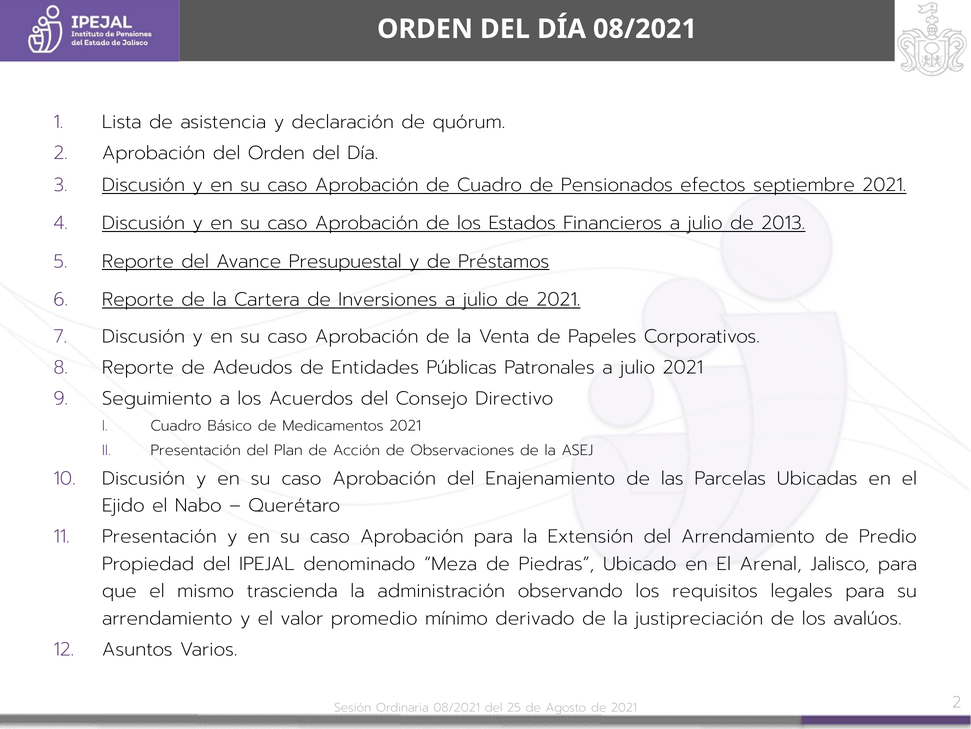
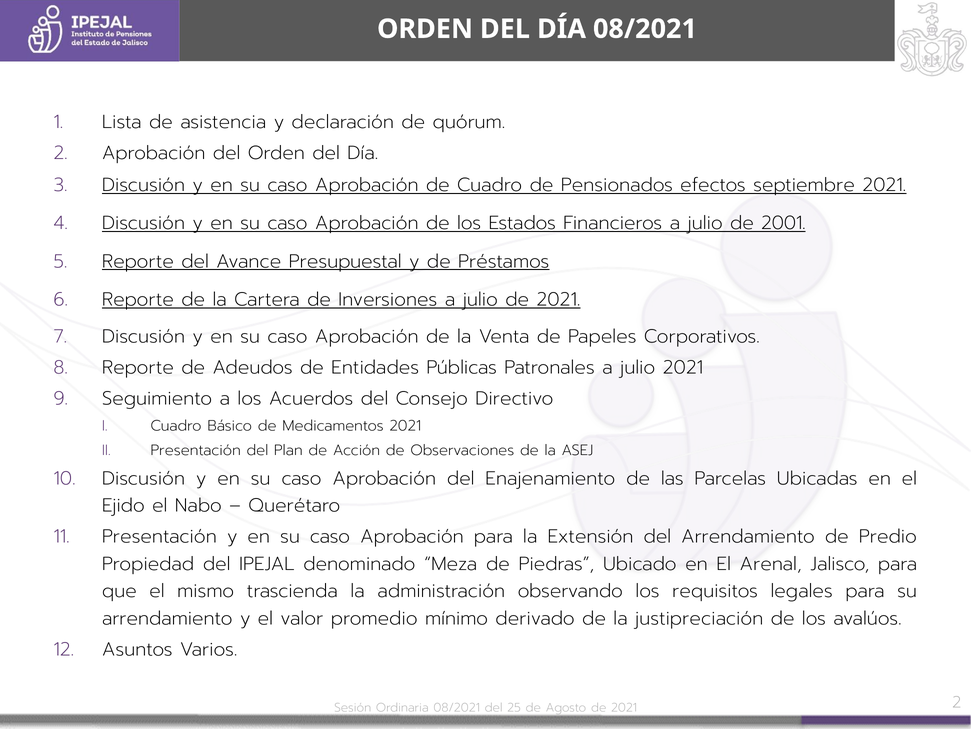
2013: 2013 -> 2001
